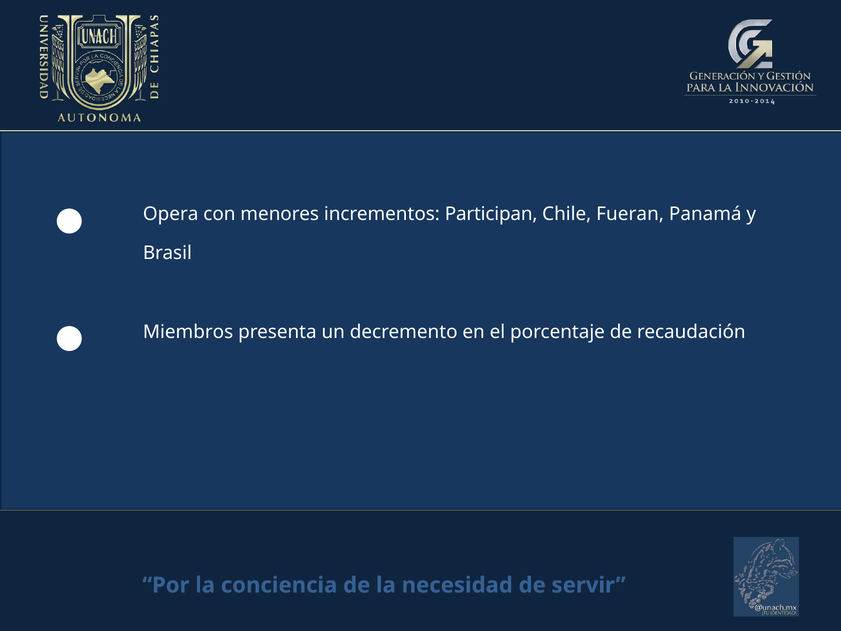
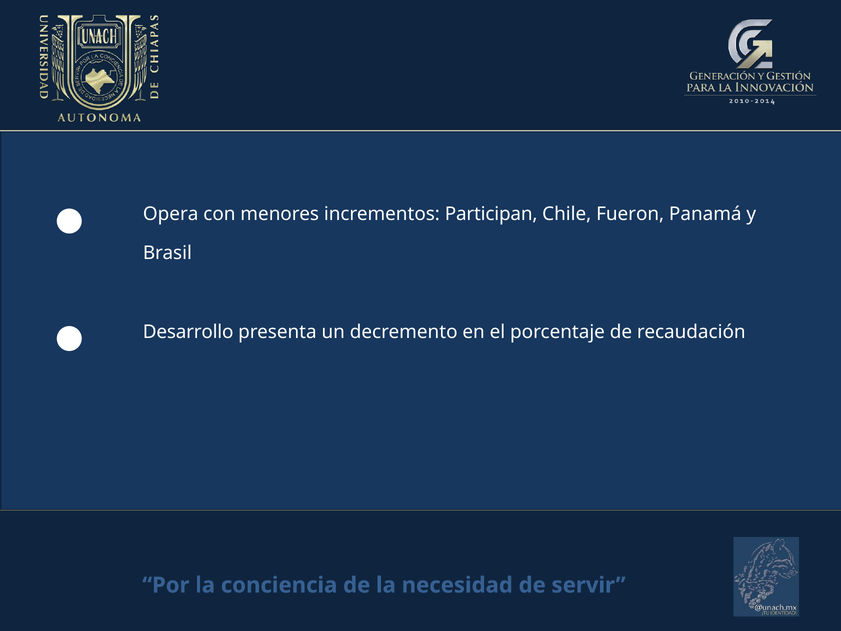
Fueran: Fueran -> Fueron
Miembros: Miembros -> Desarrollo
